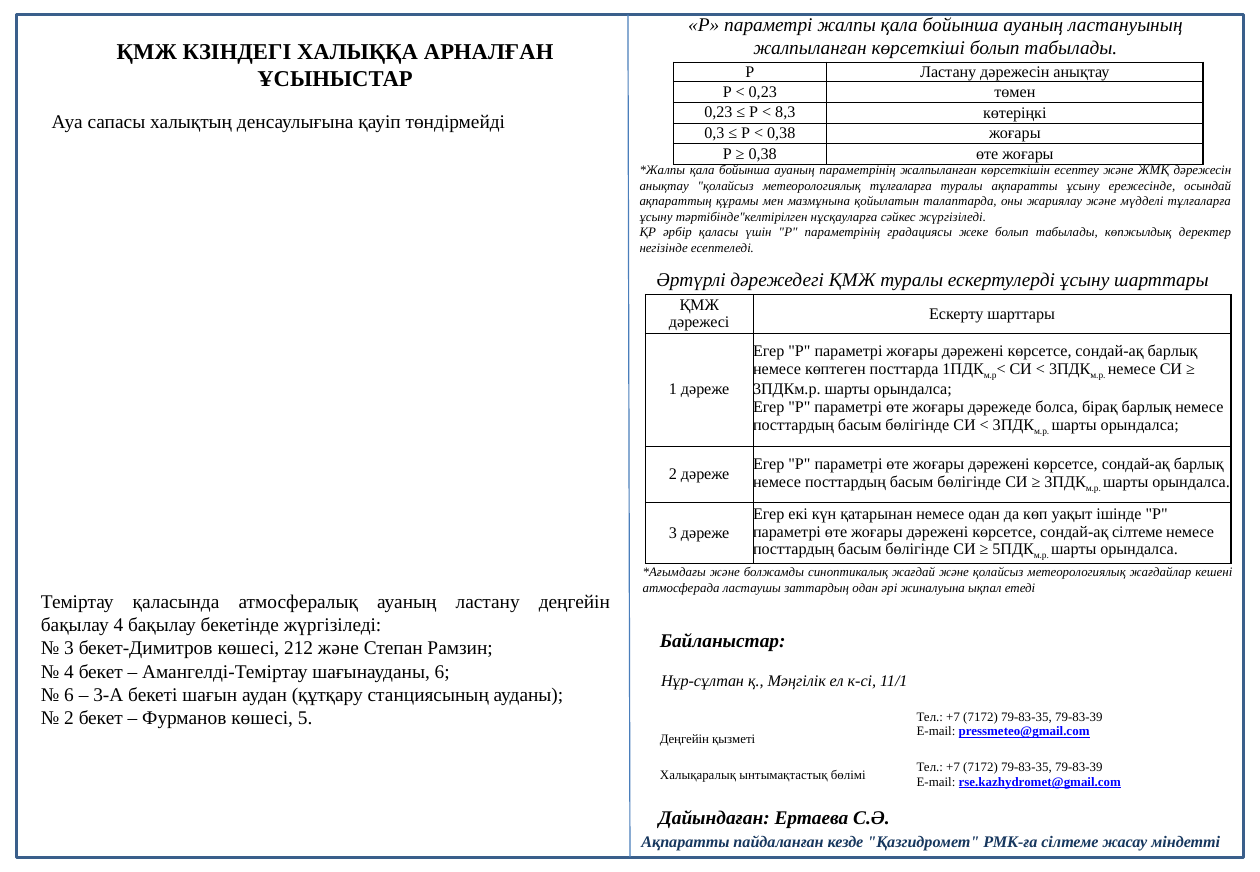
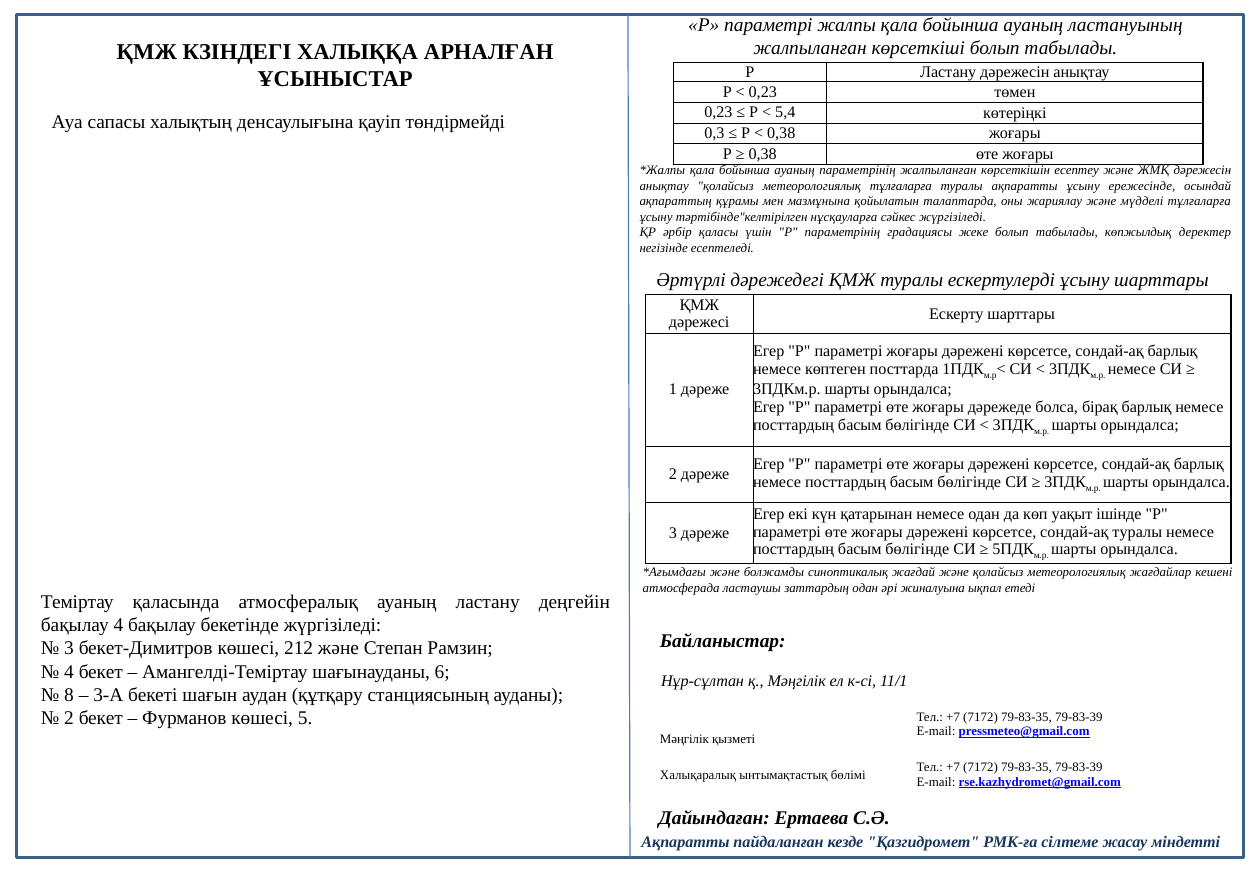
8,3: 8,3 -> 5,4
сондай-ақ сілтеме: сілтеме -> туралы
6 at (69, 695): 6 -> 8
Деңгейін at (684, 739): Деңгейін -> Мәңгілік
